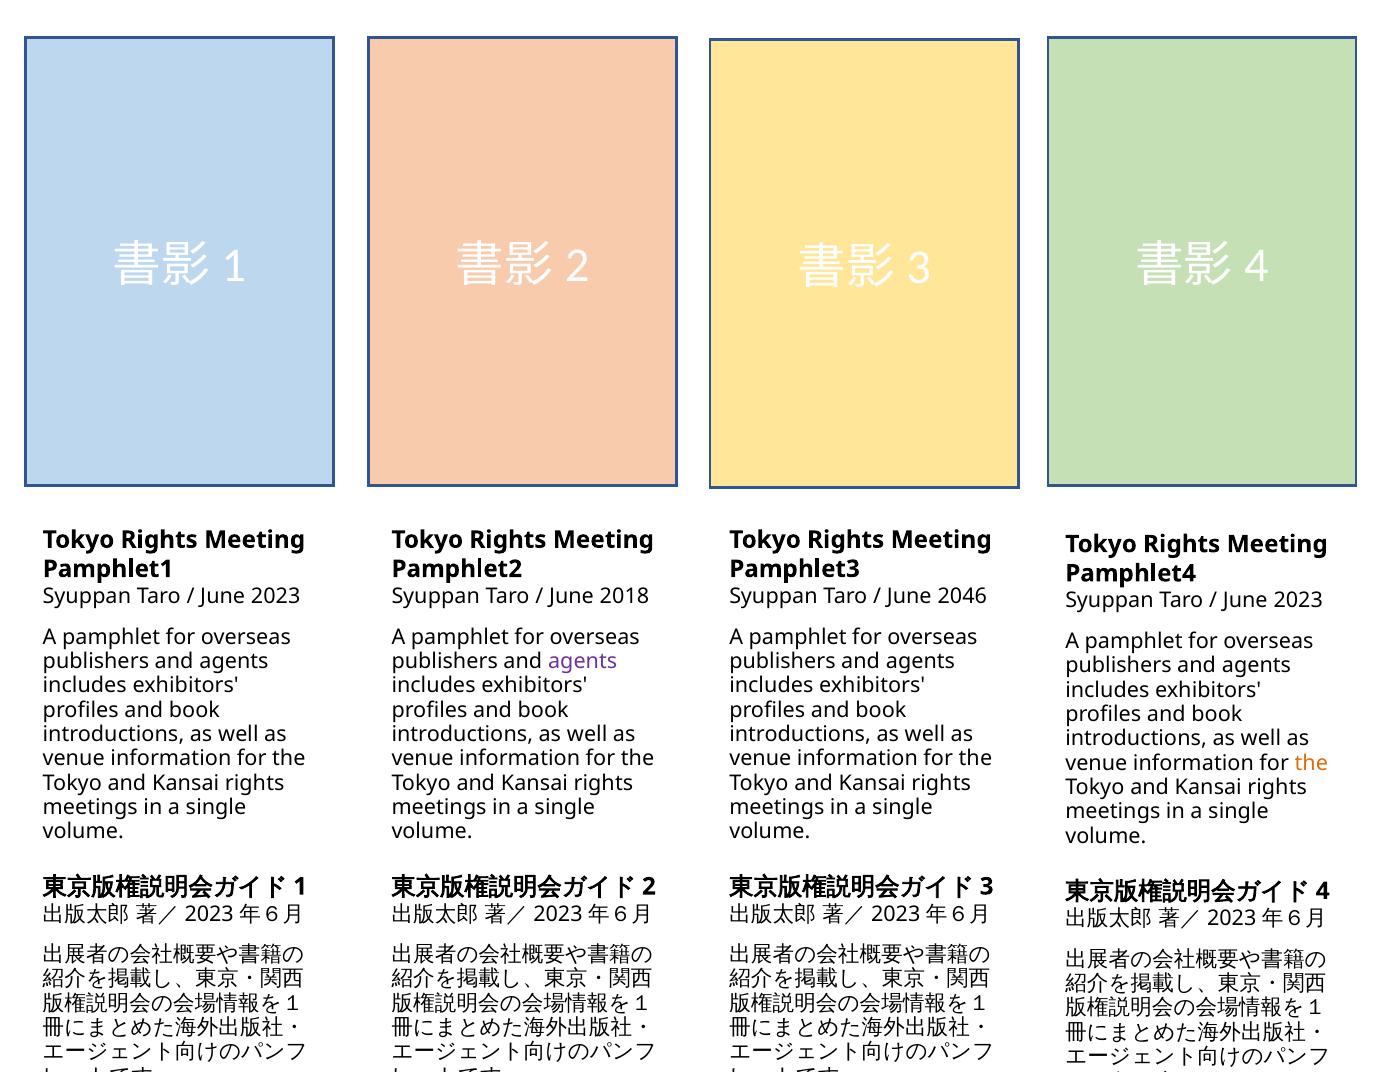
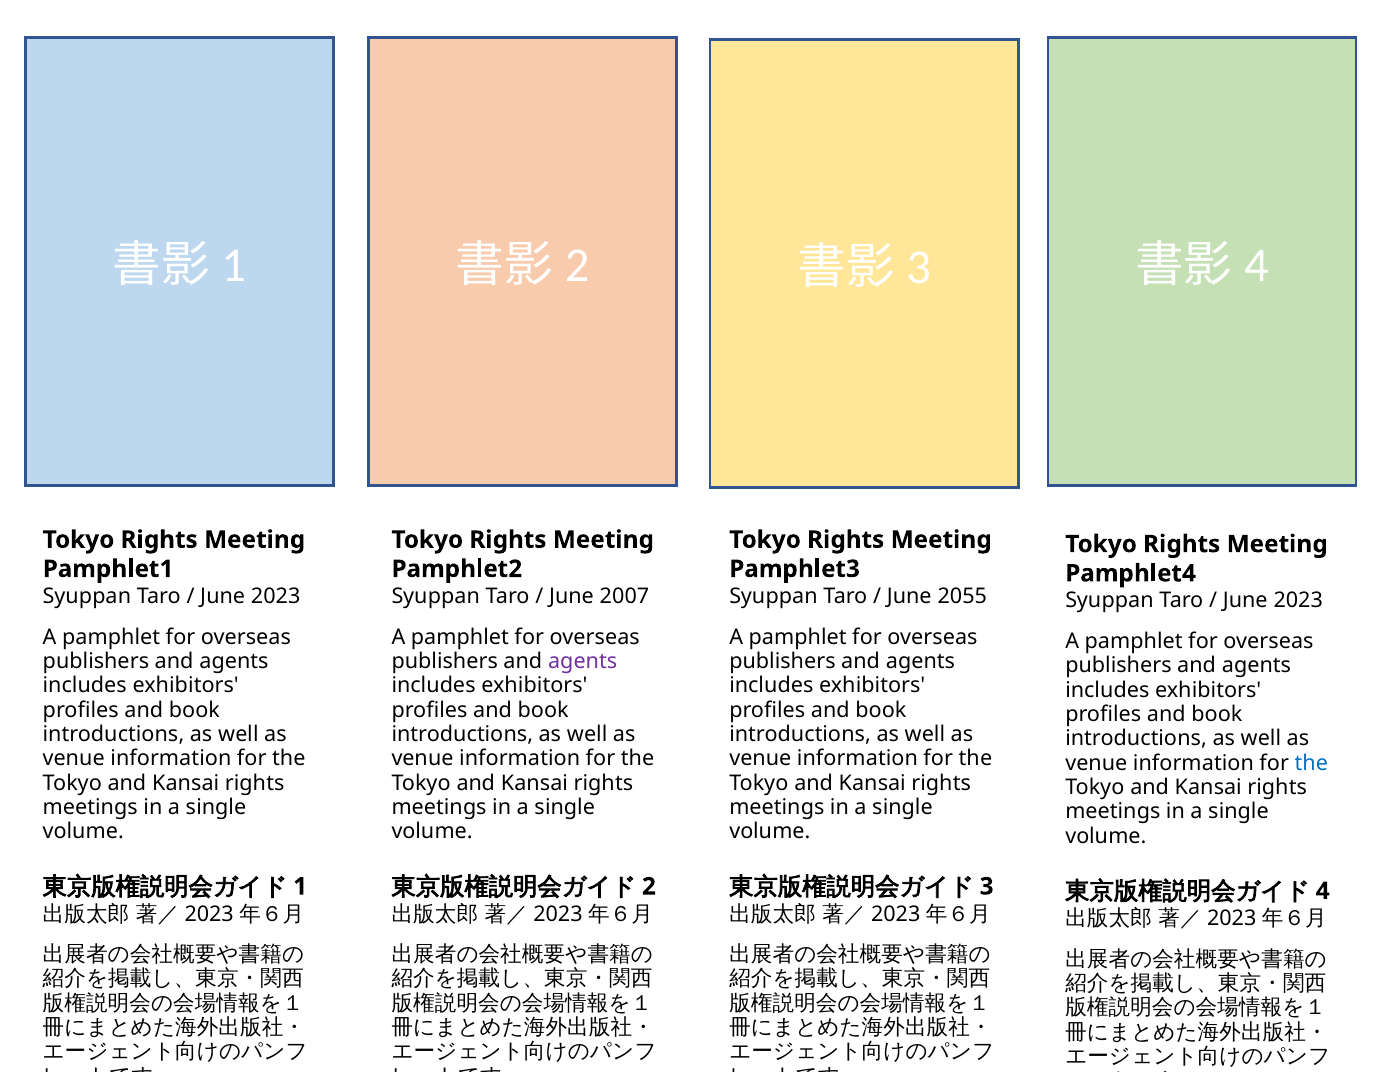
2018: 2018 -> 2007
2046: 2046 -> 2055
the at (1311, 763) colour: orange -> blue
